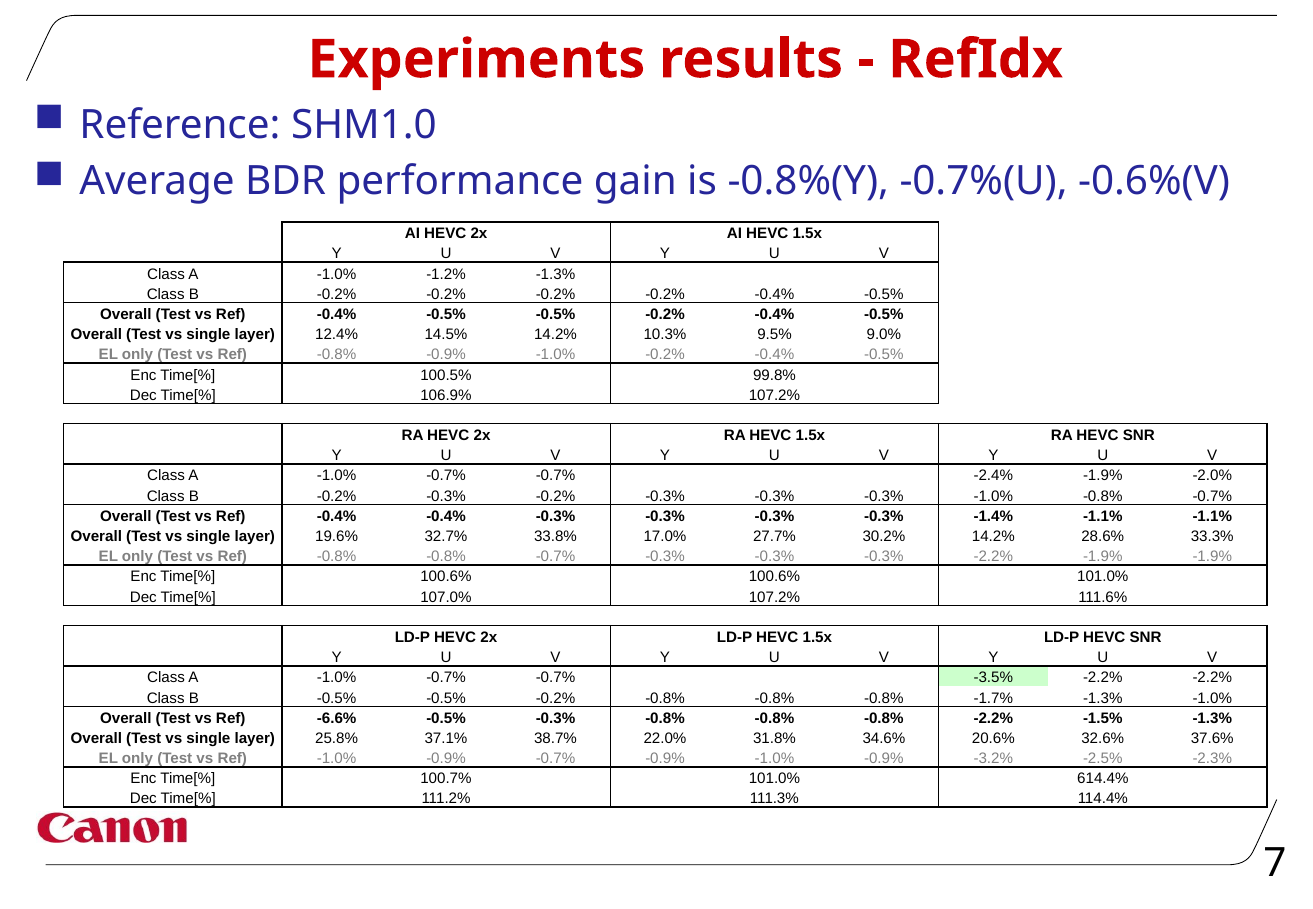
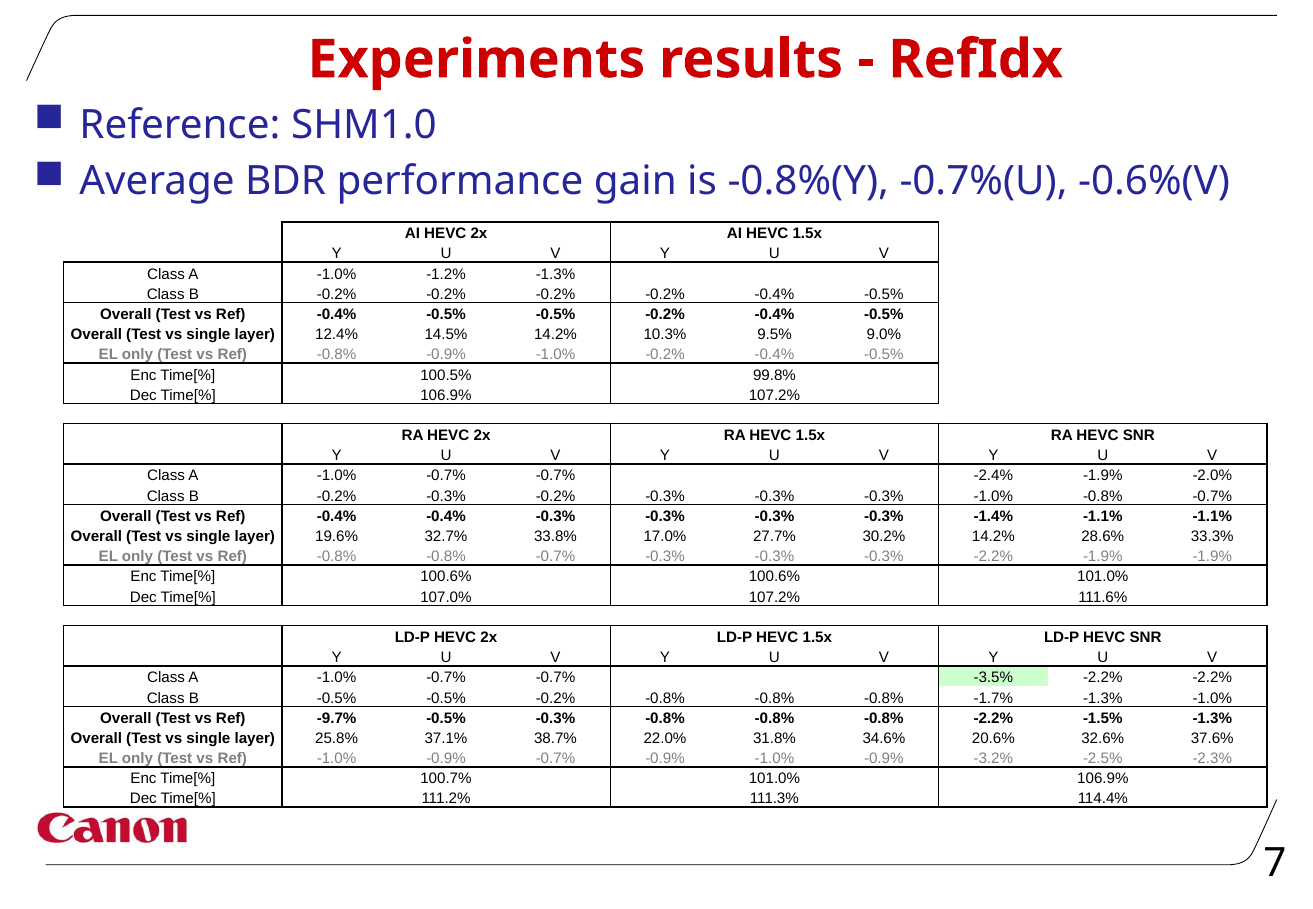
-6.6%: -6.6% -> -9.7%
101.0% 614.4%: 614.4% -> 106.9%
